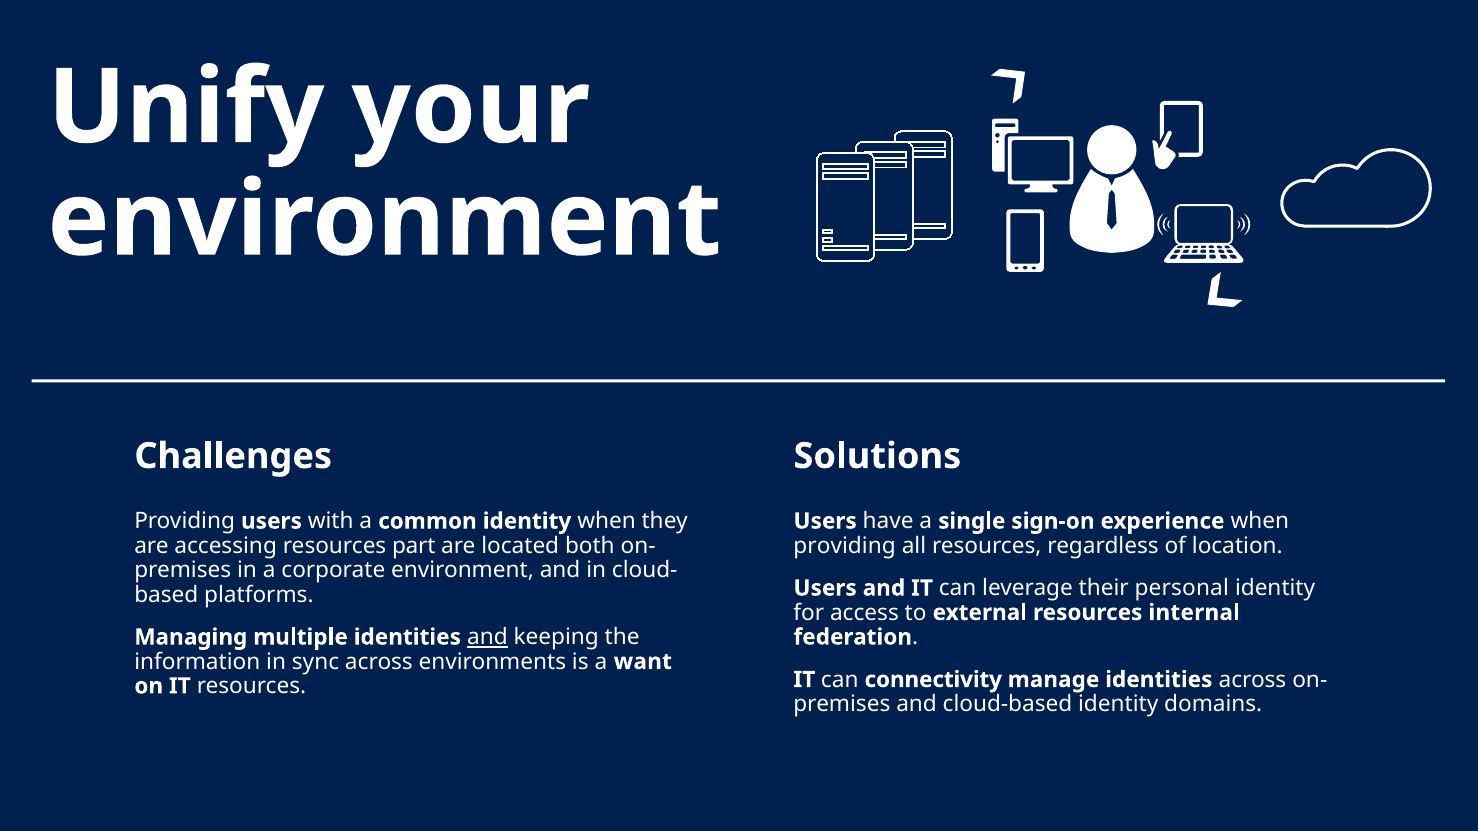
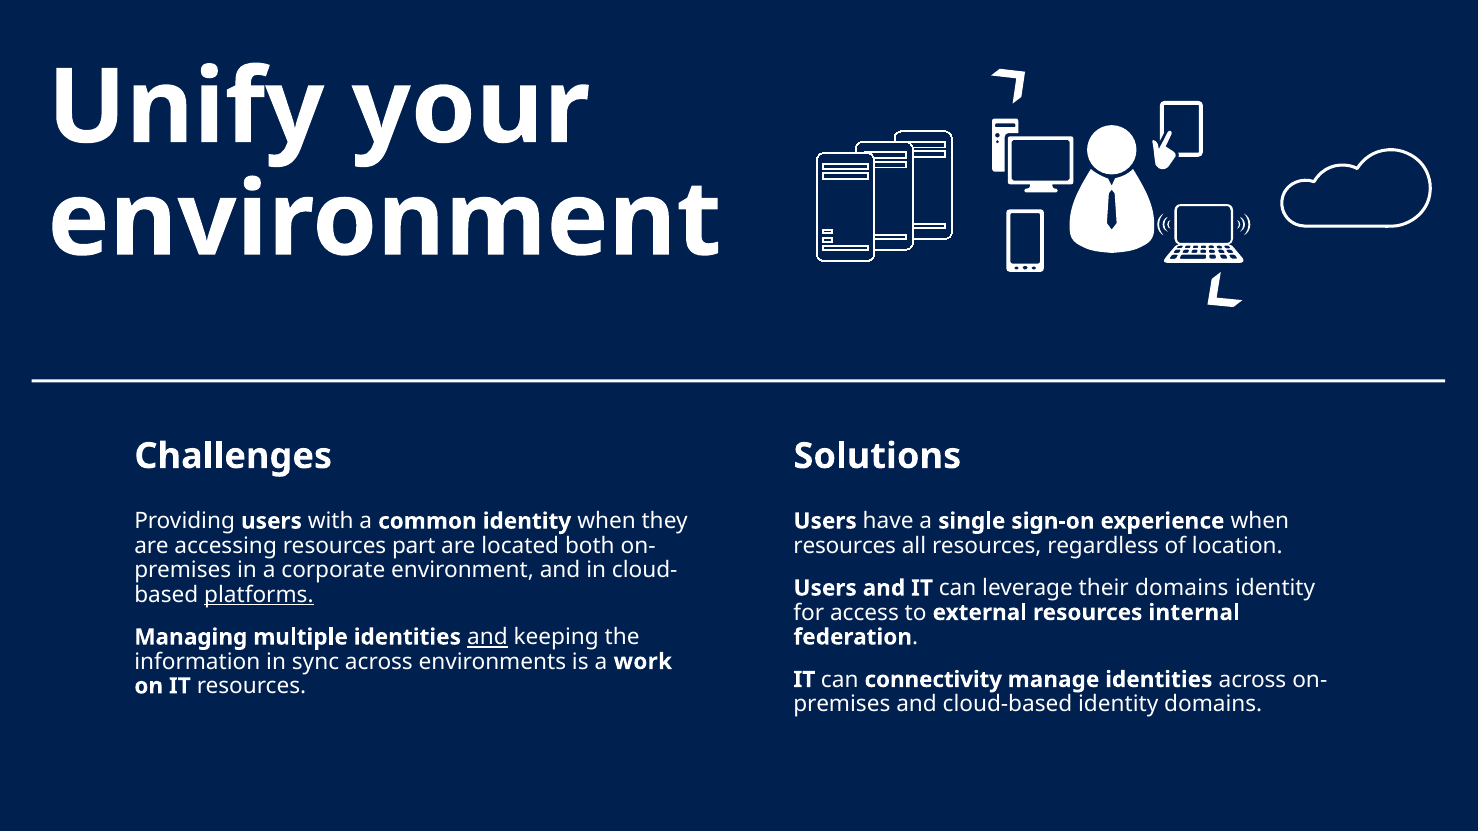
providing at (845, 546): providing -> resources
their personal: personal -> domains
platforms underline: none -> present
want: want -> work
